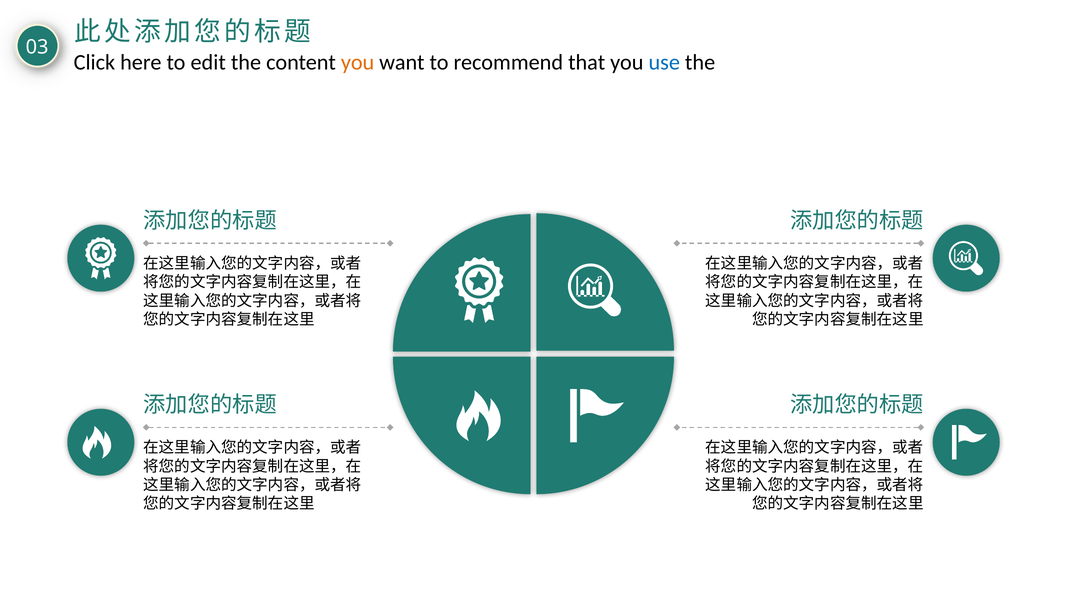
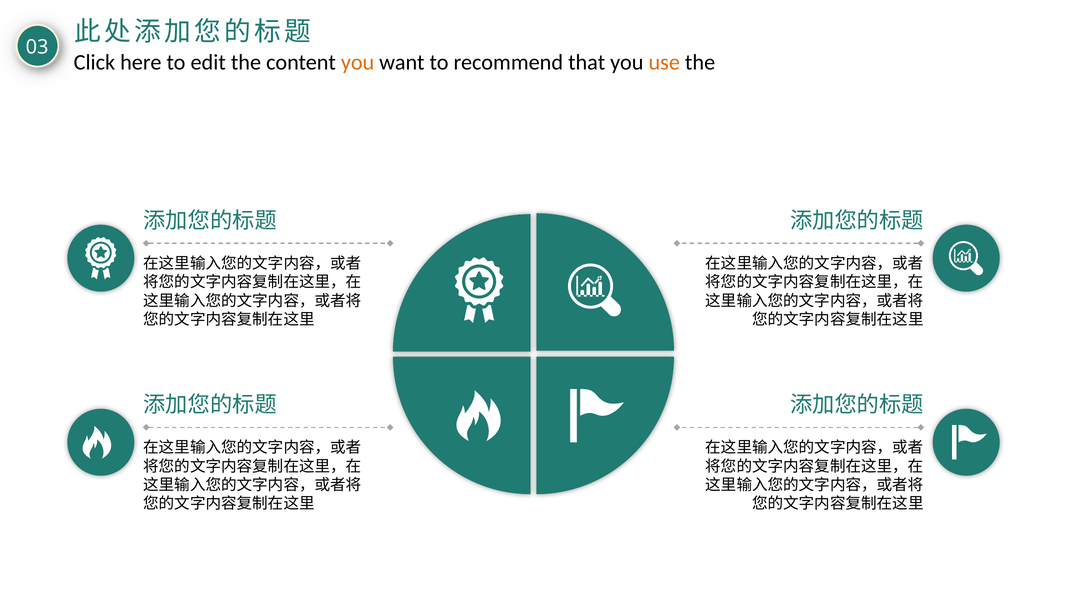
use colour: blue -> orange
